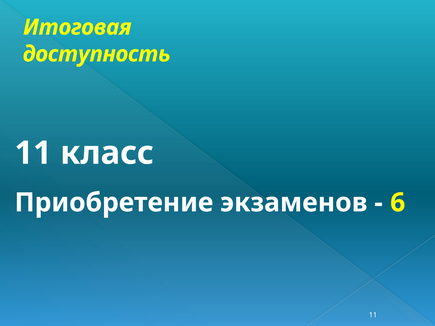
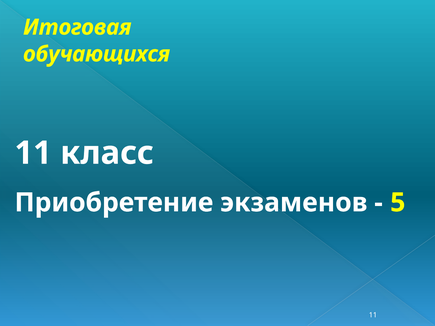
доступность: доступность -> обучающихся
6: 6 -> 5
